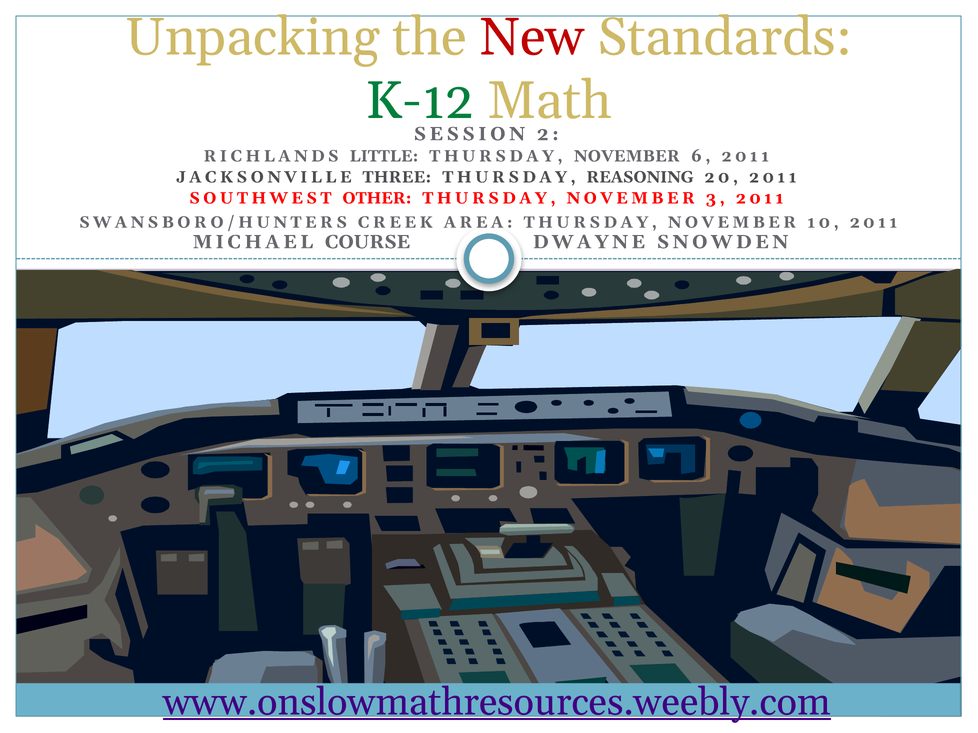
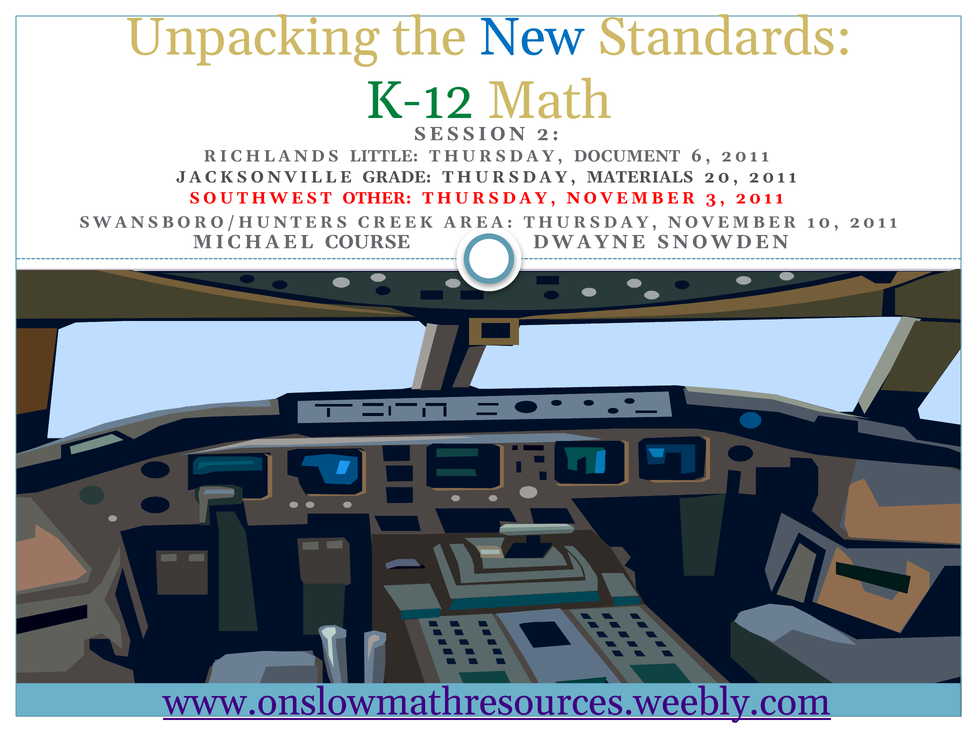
New colour: red -> blue
NOVEMBER at (627, 156): NOVEMBER -> DOCUMENT
THREE: THREE -> GRADE
REASONING: REASONING -> MATERIALS
